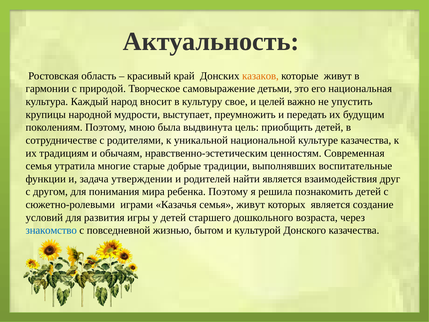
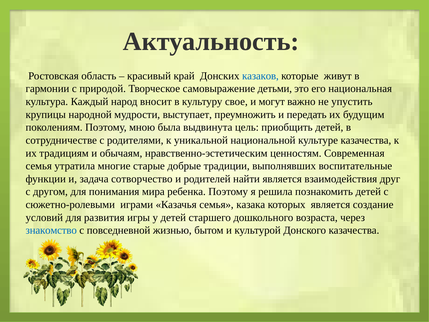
казаков colour: orange -> blue
целей: целей -> могут
утверждении: утверждении -> сотворчество
семья живут: живут -> казака
